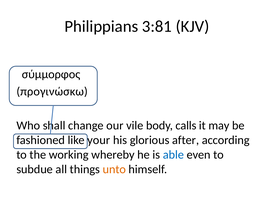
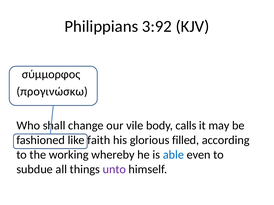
3:81: 3:81 -> 3:92
your: your -> faith
after: after -> filled
unto colour: orange -> purple
